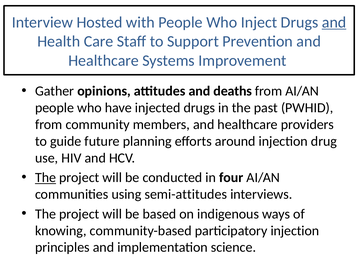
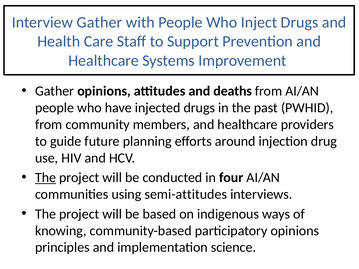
Interview Hosted: Hosted -> Gather
and at (334, 22) underline: present -> none
participatory injection: injection -> opinions
